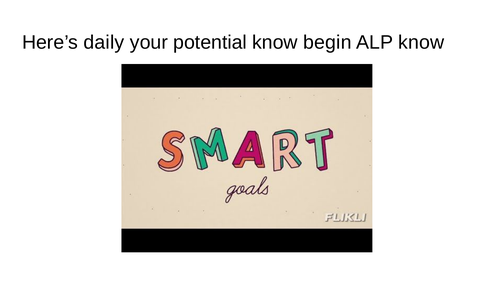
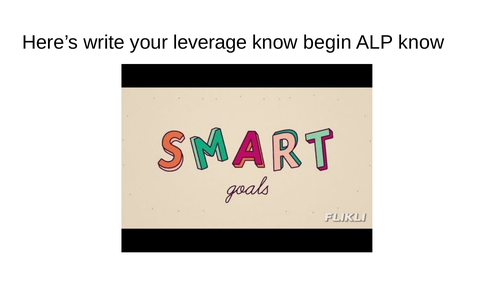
daily: daily -> write
potential: potential -> leverage
